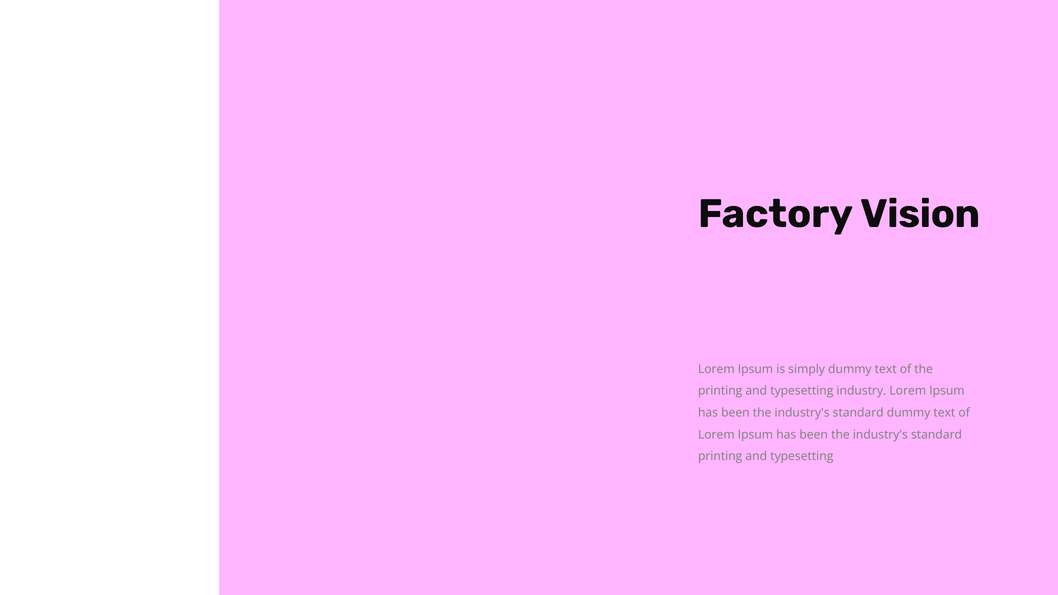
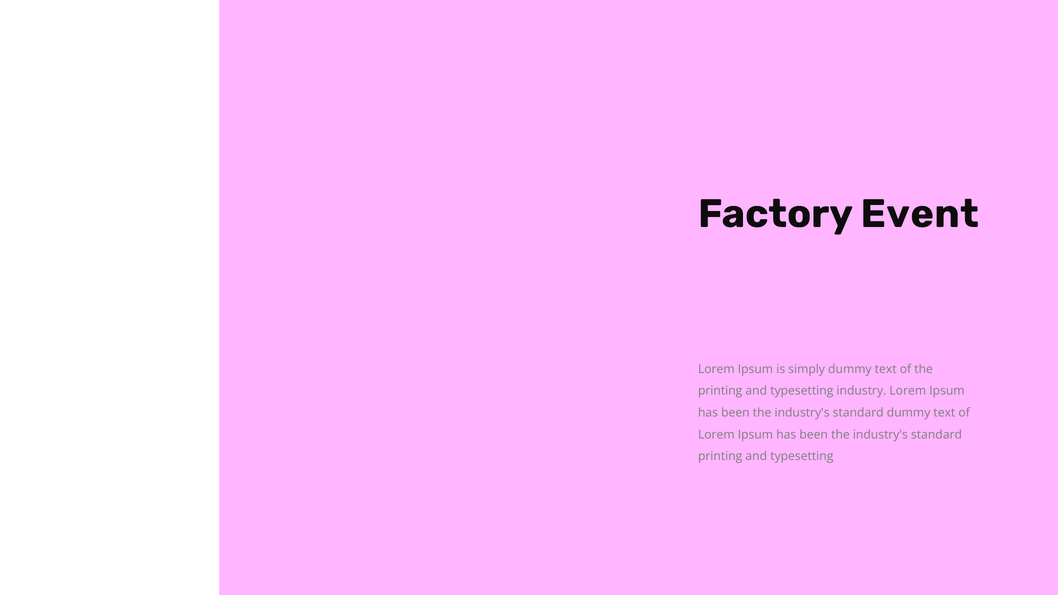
Vision: Vision -> Event
